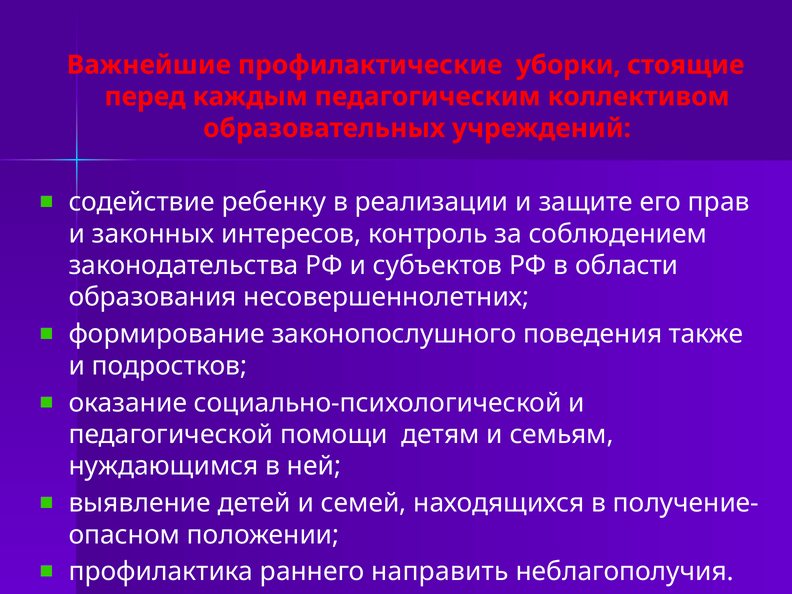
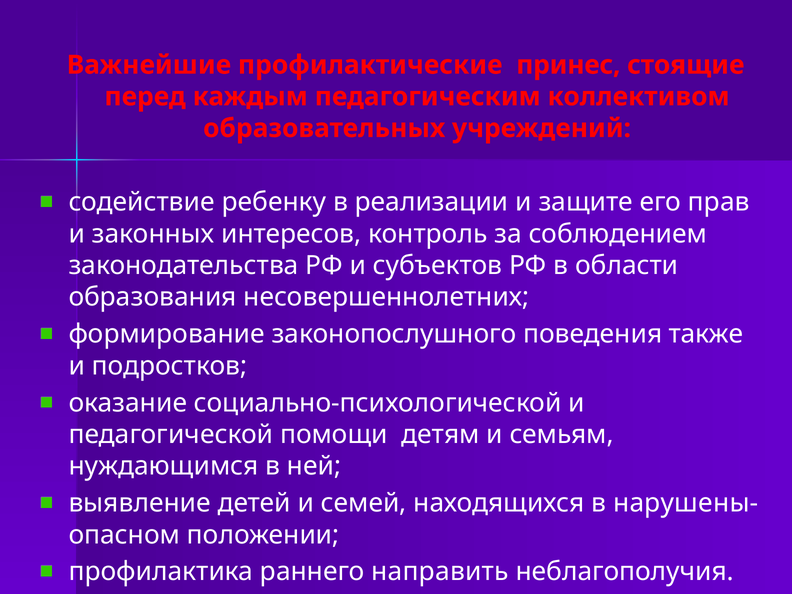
уборки: уборки -> принес
получение-: получение- -> нарушены-
